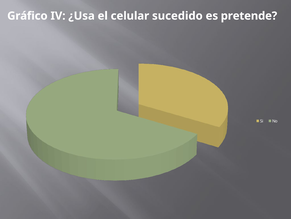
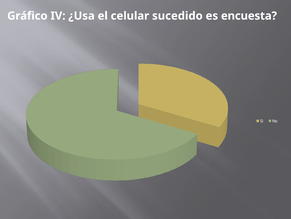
pretende: pretende -> encuesta
